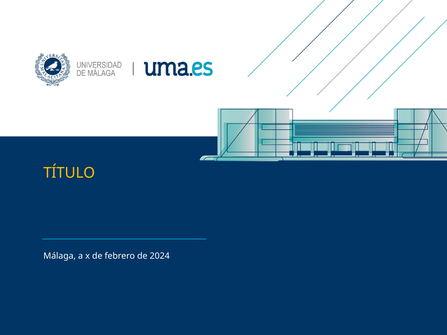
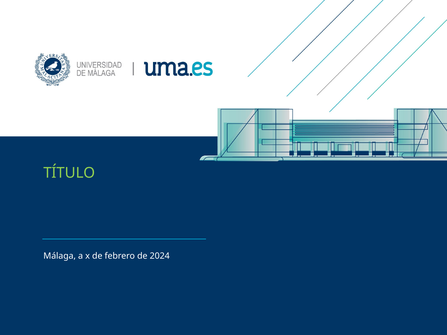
TÍTULO colour: yellow -> light green
